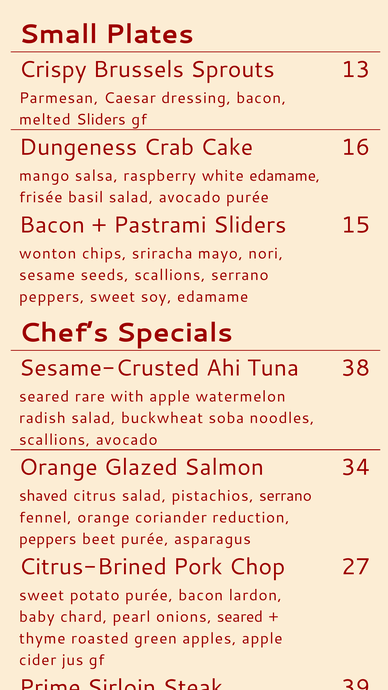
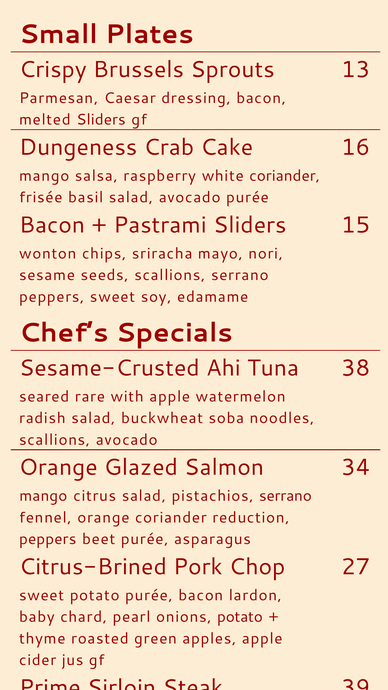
white edamame: edamame -> coriander
shaved at (43, 496): shaved -> mango
onions seared: seared -> potato
